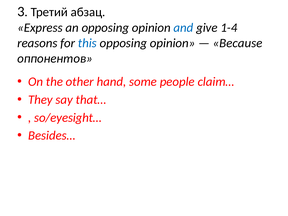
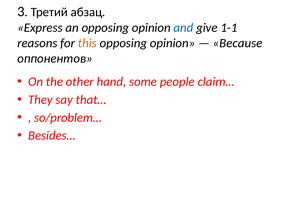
1-4: 1-4 -> 1-1
this colour: blue -> orange
so/eyesight…: so/eyesight… -> so/problem…
